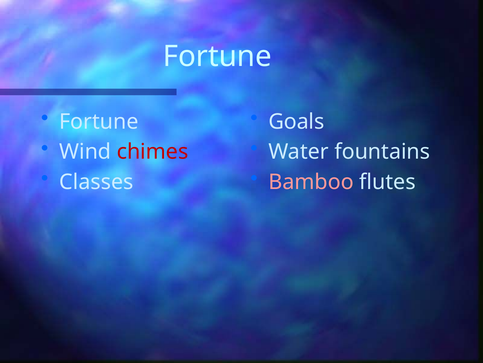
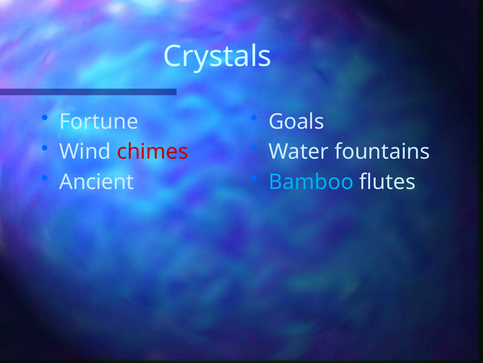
Fortune at (217, 56): Fortune -> Crystals
Classes: Classes -> Ancient
Bamboo colour: pink -> light blue
